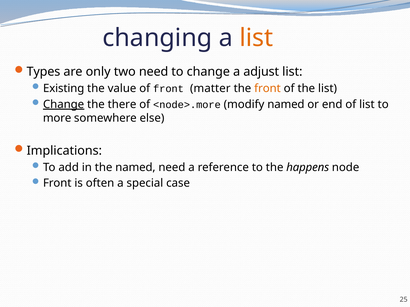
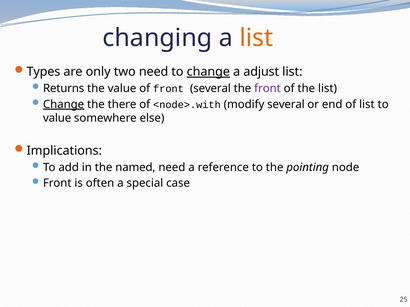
change at (208, 72) underline: none -> present
Existing: Existing -> Returns
front matter: matter -> several
front at (268, 88) colour: orange -> purple
<node>.more: <node>.more -> <node>.with
modify named: named -> several
more at (57, 118): more -> value
happens: happens -> pointing
